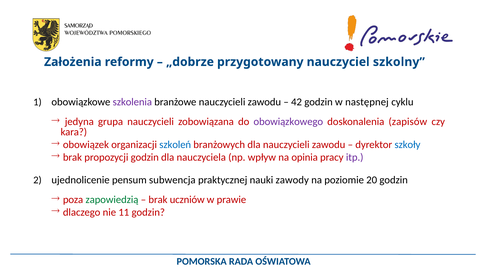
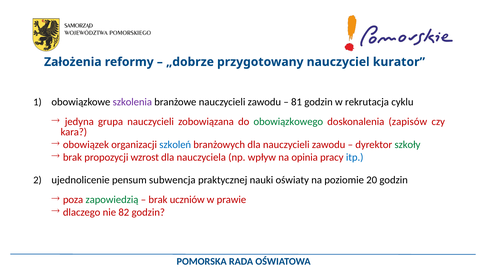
szkolny: szkolny -> kurator
42: 42 -> 81
następnej: następnej -> rekrutacja
obowiązkowego colour: purple -> green
szkoły colour: blue -> green
propozycji godzin: godzin -> wzrost
itp colour: purple -> blue
zawody: zawody -> oświaty
11: 11 -> 82
